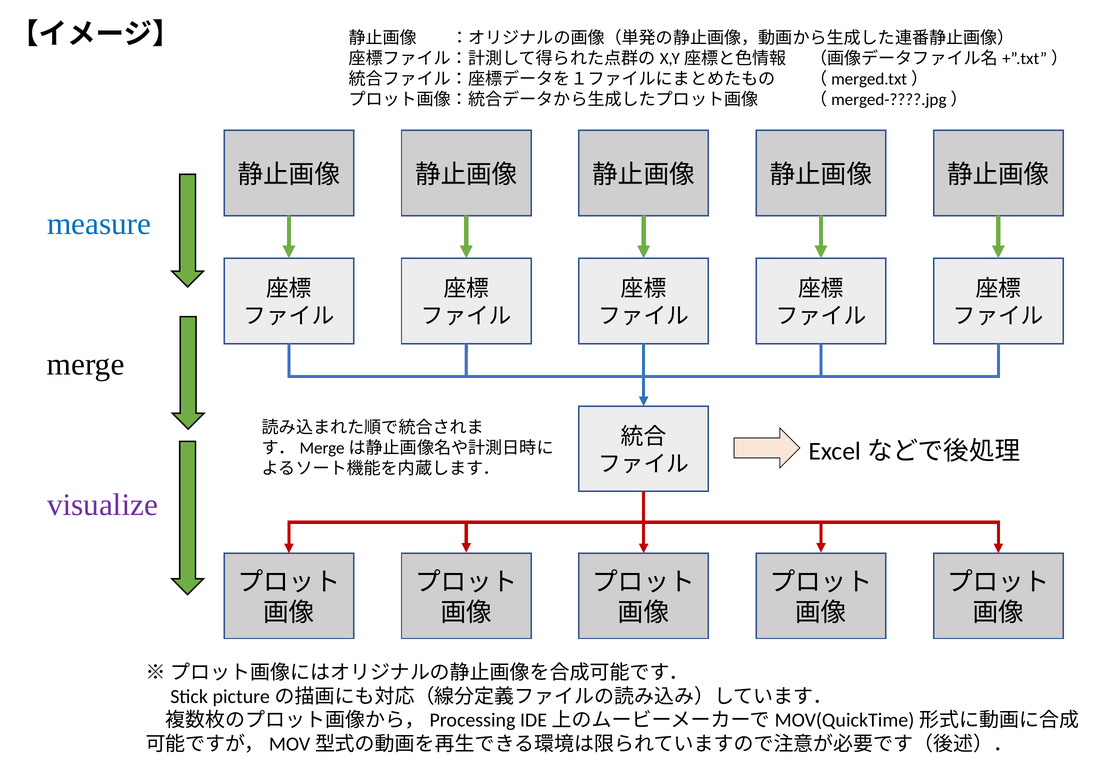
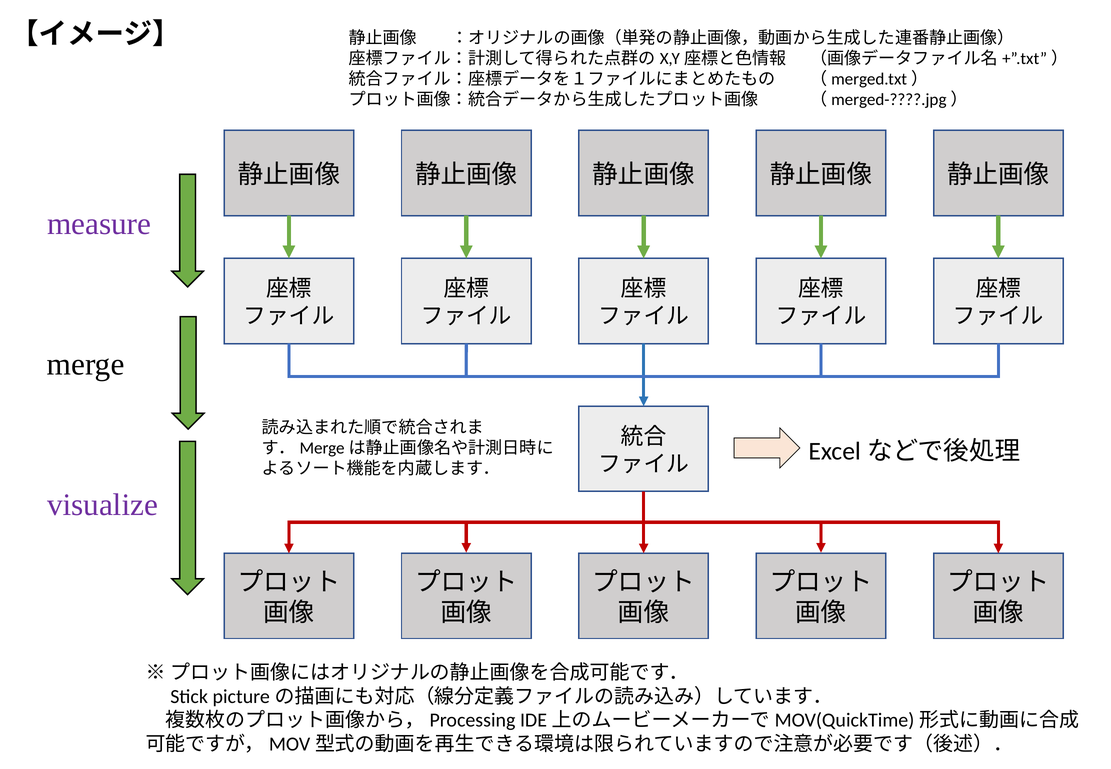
measure colour: blue -> purple
